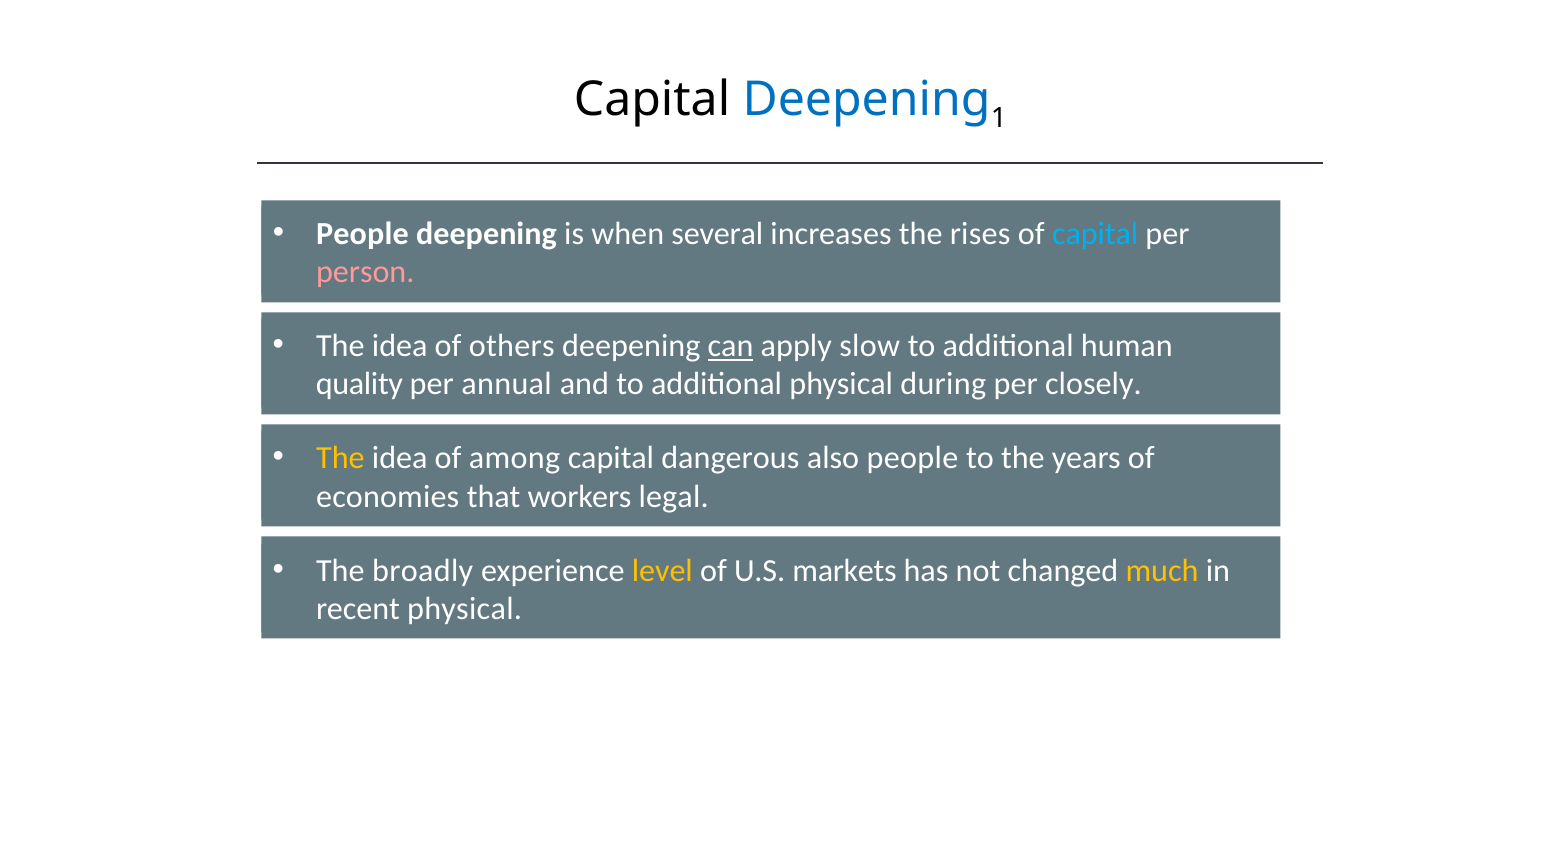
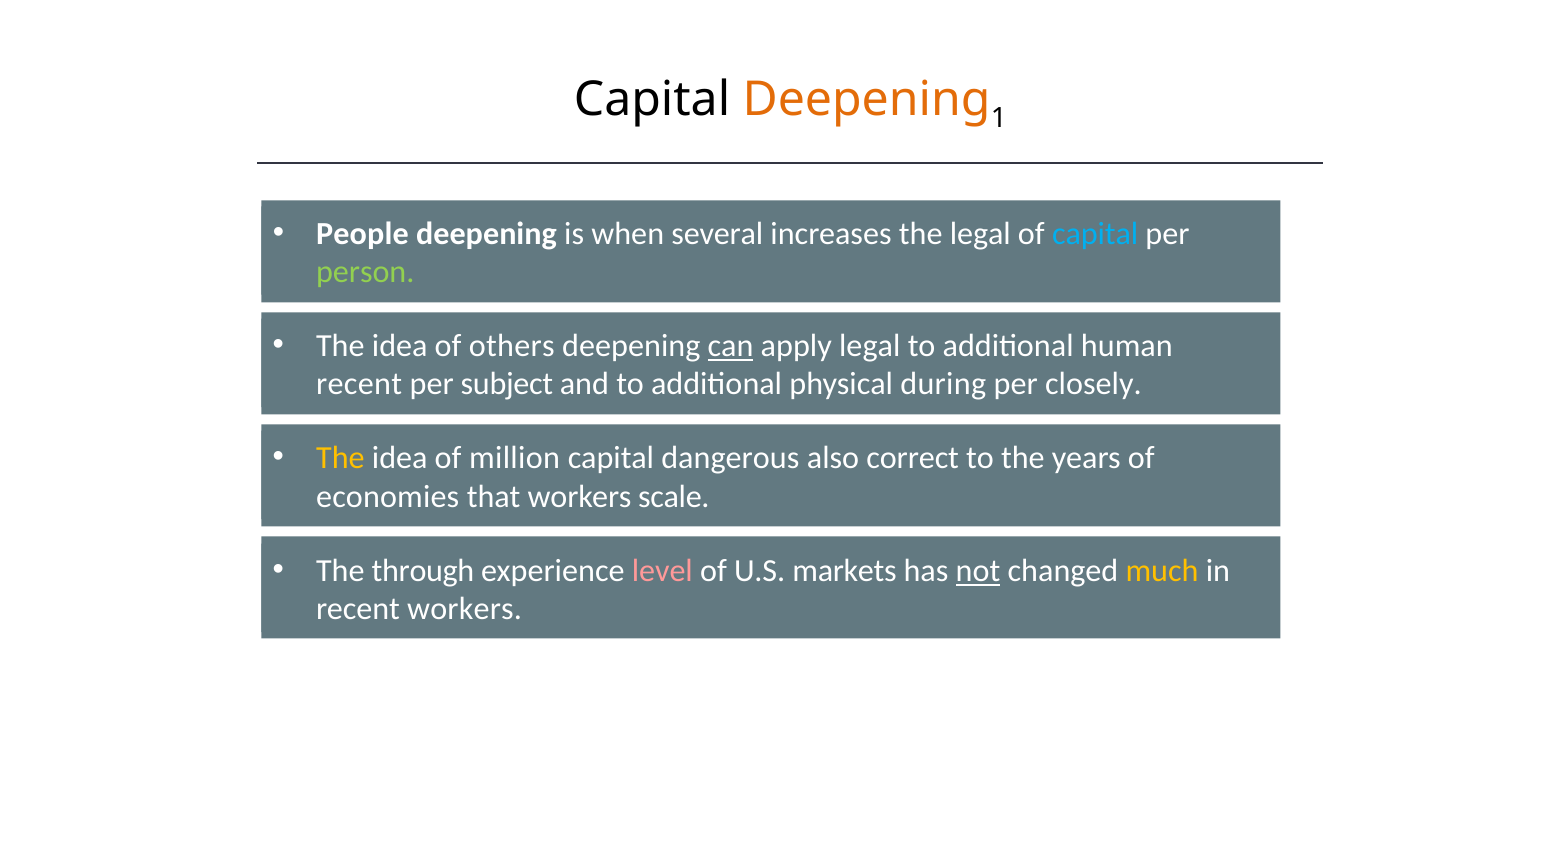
Deepening at (867, 100) colour: blue -> orange
the rises: rises -> legal
person colour: pink -> light green
apply slow: slow -> legal
quality at (359, 385): quality -> recent
annual: annual -> subject
among: among -> million
also people: people -> correct
legal: legal -> scale
broadly: broadly -> through
level colour: yellow -> pink
not underline: none -> present
recent physical: physical -> workers
